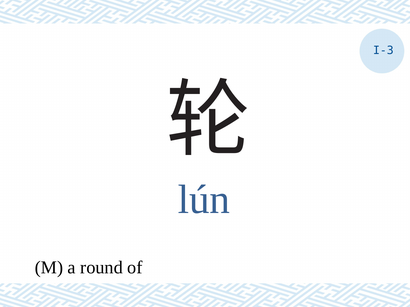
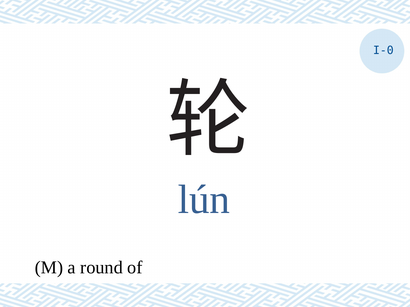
I-3: I-3 -> I-0
